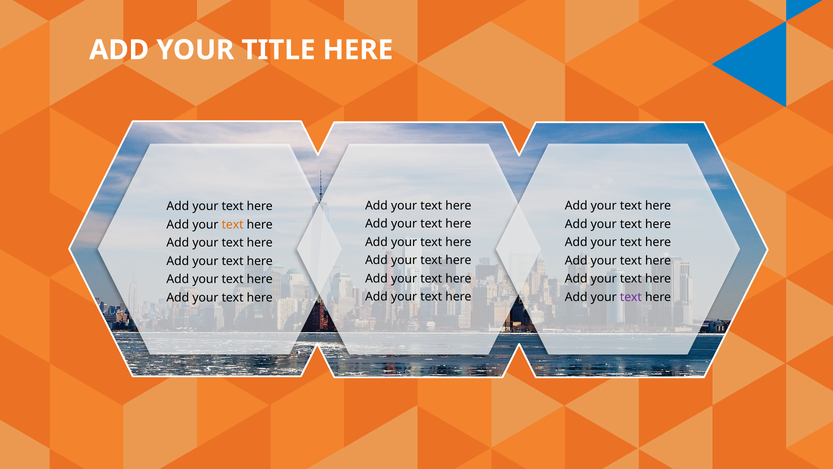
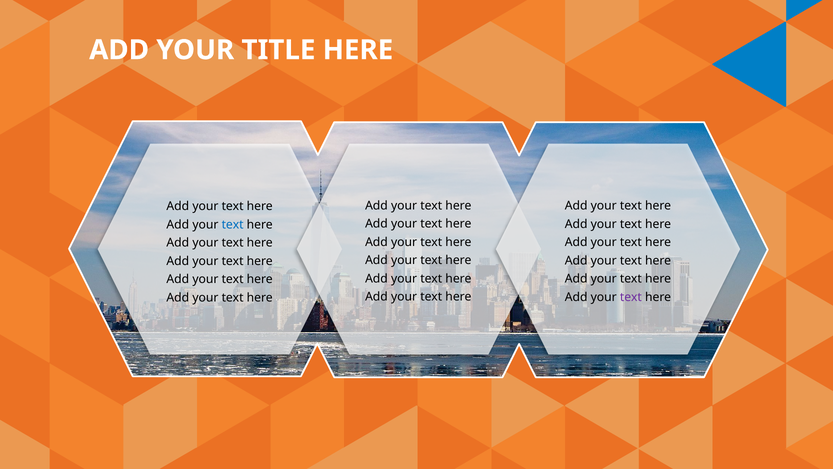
text at (233, 224) colour: orange -> blue
